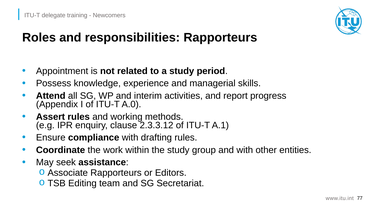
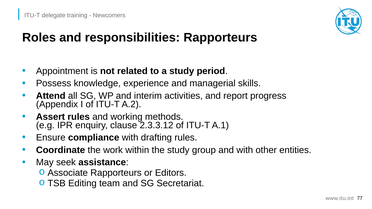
A.0: A.0 -> A.2
